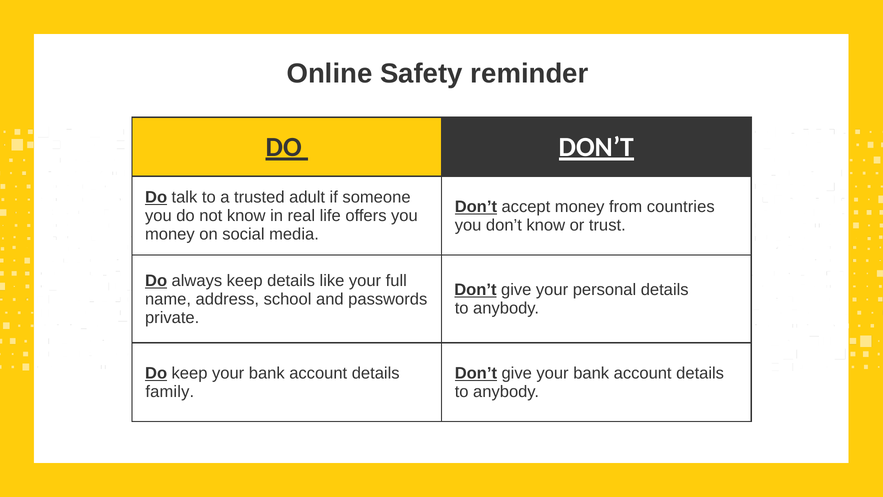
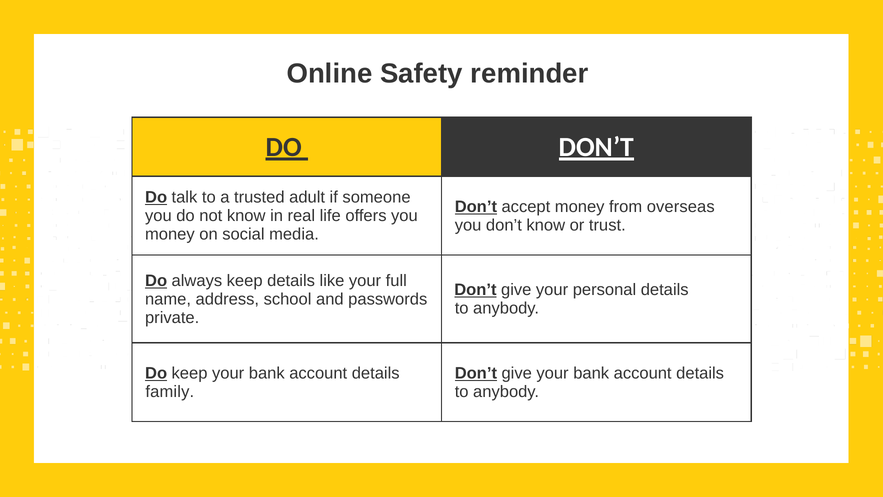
countries: countries -> overseas
